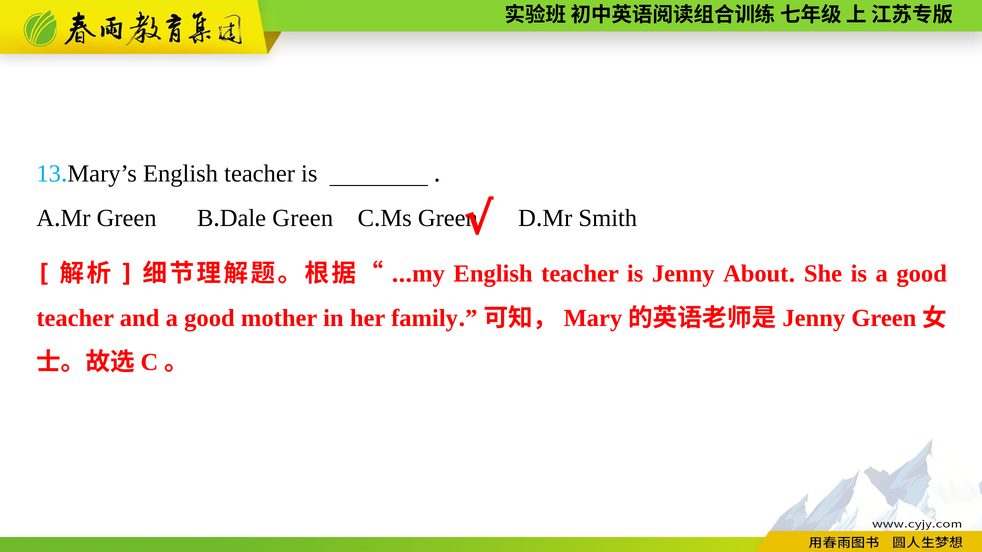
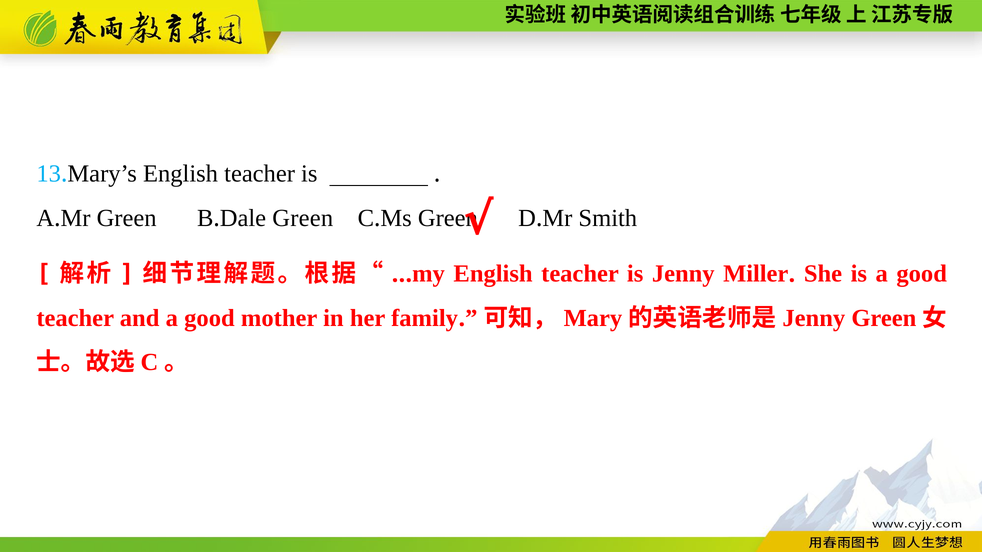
About: About -> Miller
